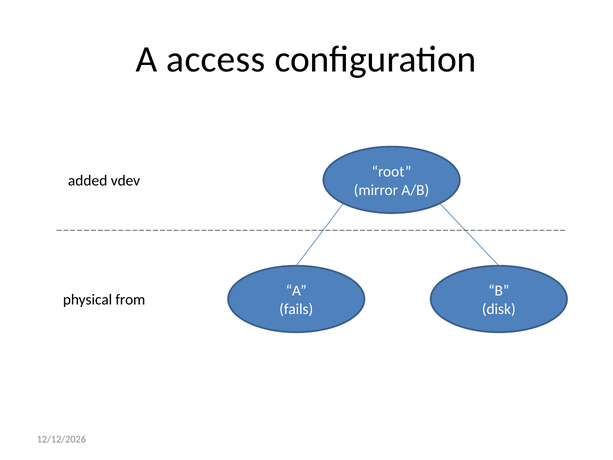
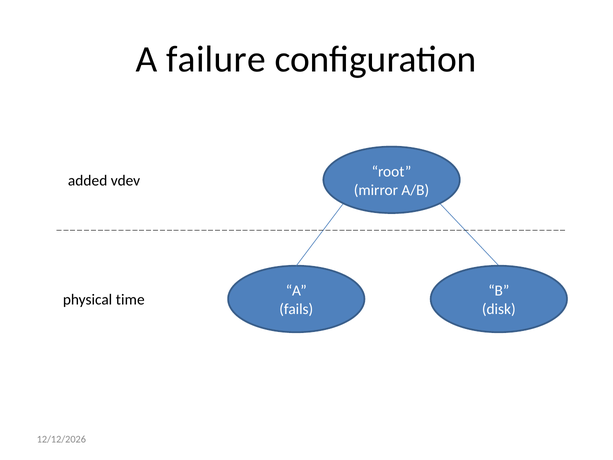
access: access -> failure
from: from -> time
